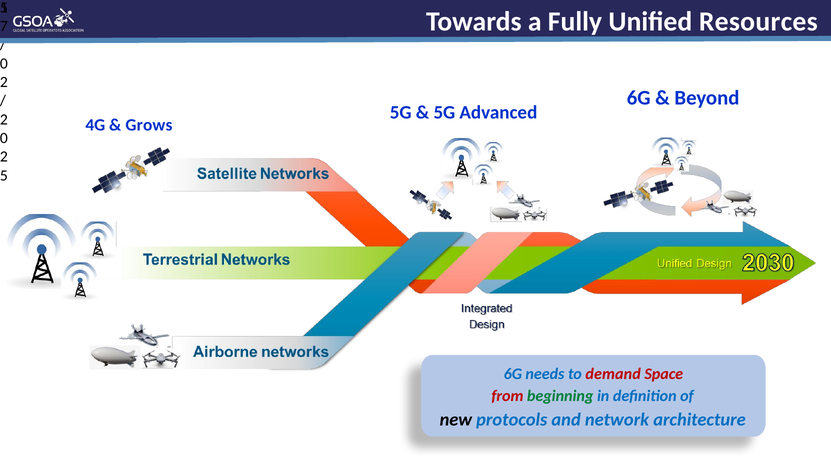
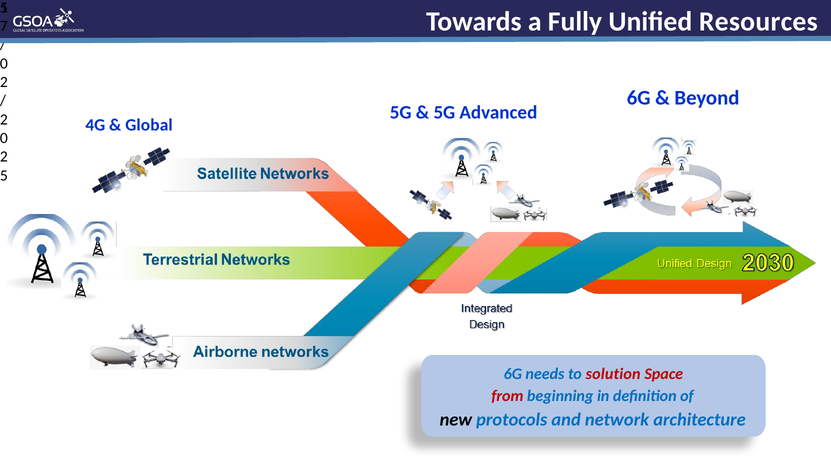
Grows: Grows -> Global
demand: demand -> solution
beginning colour: green -> blue
